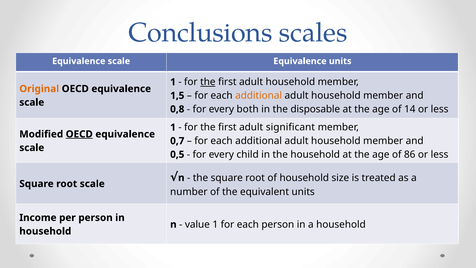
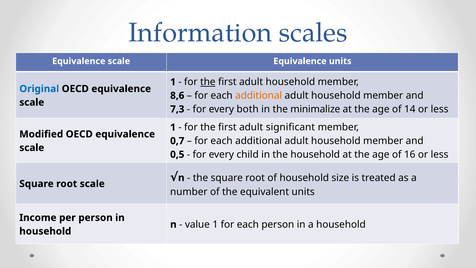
Conclusions: Conclusions -> Information
Original colour: orange -> blue
1,5: 1,5 -> 8,6
0,8: 0,8 -> 7,3
disposable: disposable -> minimalize
OECD at (79, 134) underline: present -> none
86: 86 -> 16
